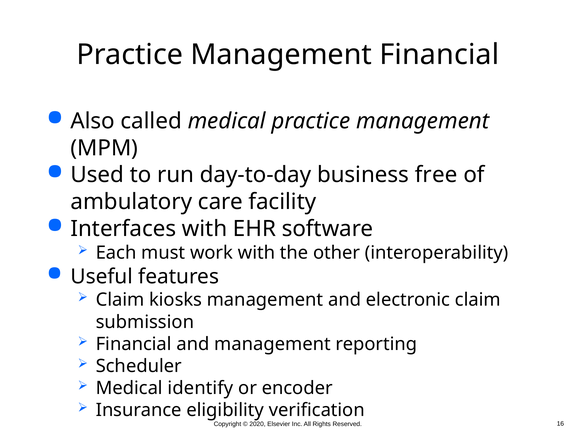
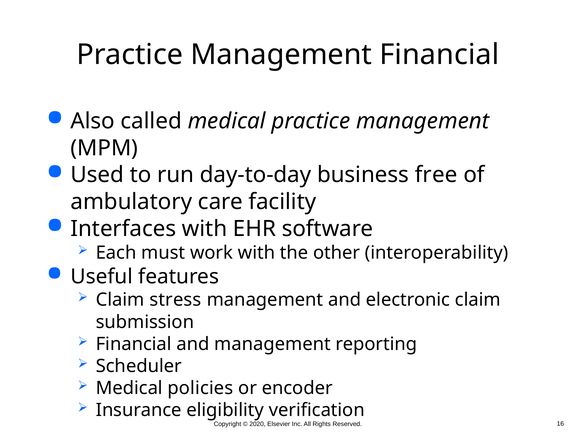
kiosks: kiosks -> stress
identify: identify -> policies
